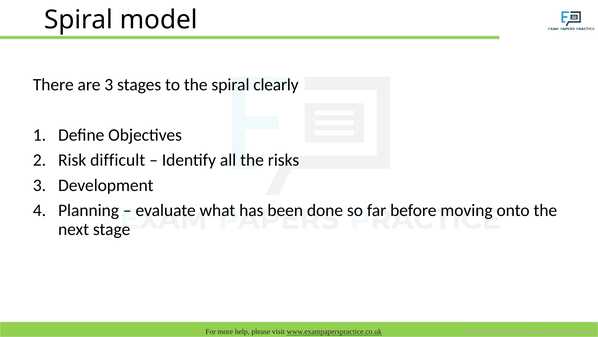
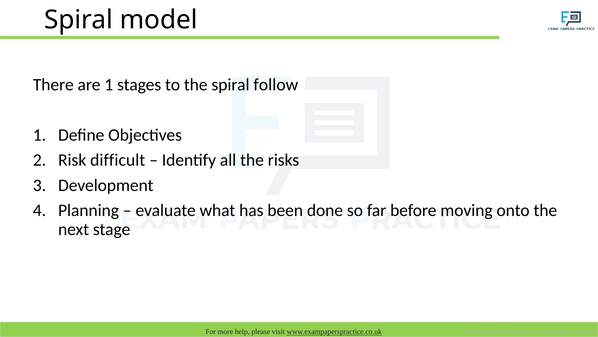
are 3: 3 -> 1
clearly: clearly -> follow
